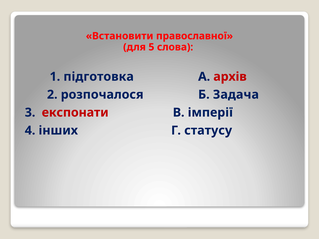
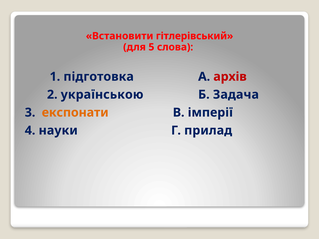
православної: православної -> гітлерівський
розпочалося: розпочалося -> українською
експонати colour: red -> orange
інших: інших -> науки
статусу: статусу -> прилад
